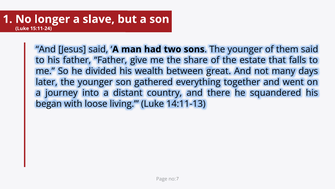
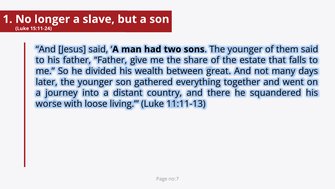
began: began -> worse
14:11-13: 14:11-13 -> 11:11-13
